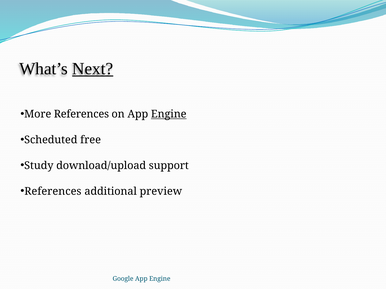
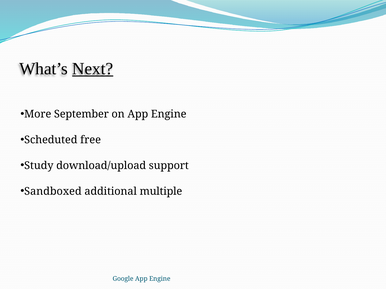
More References: References -> September
Engine at (169, 114) underline: present -> none
References at (53, 192): References -> Sandboxed
preview: preview -> multiple
